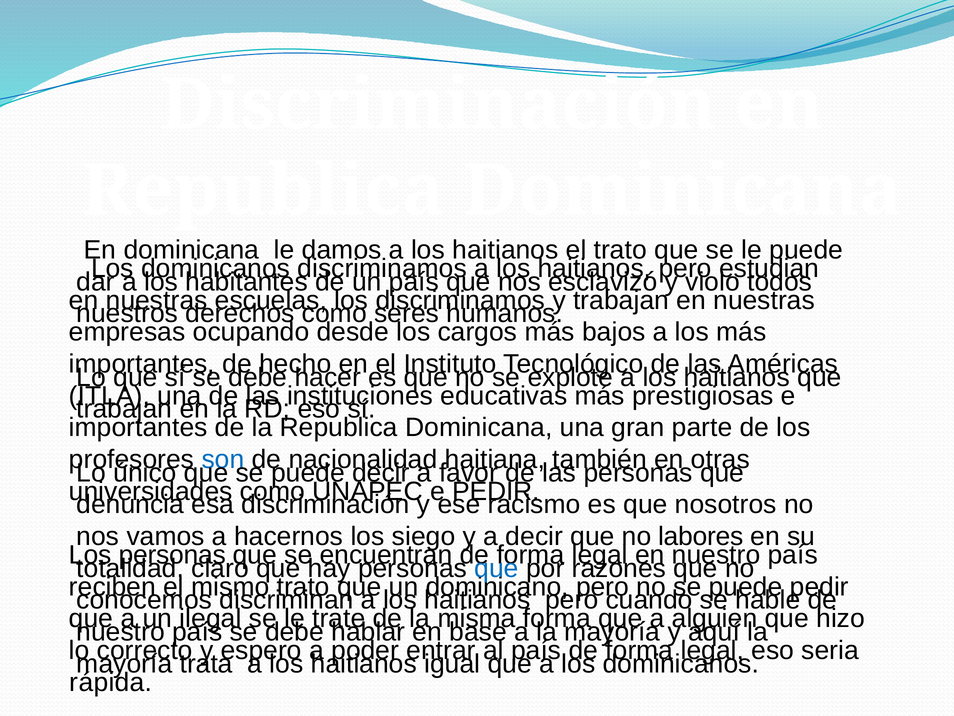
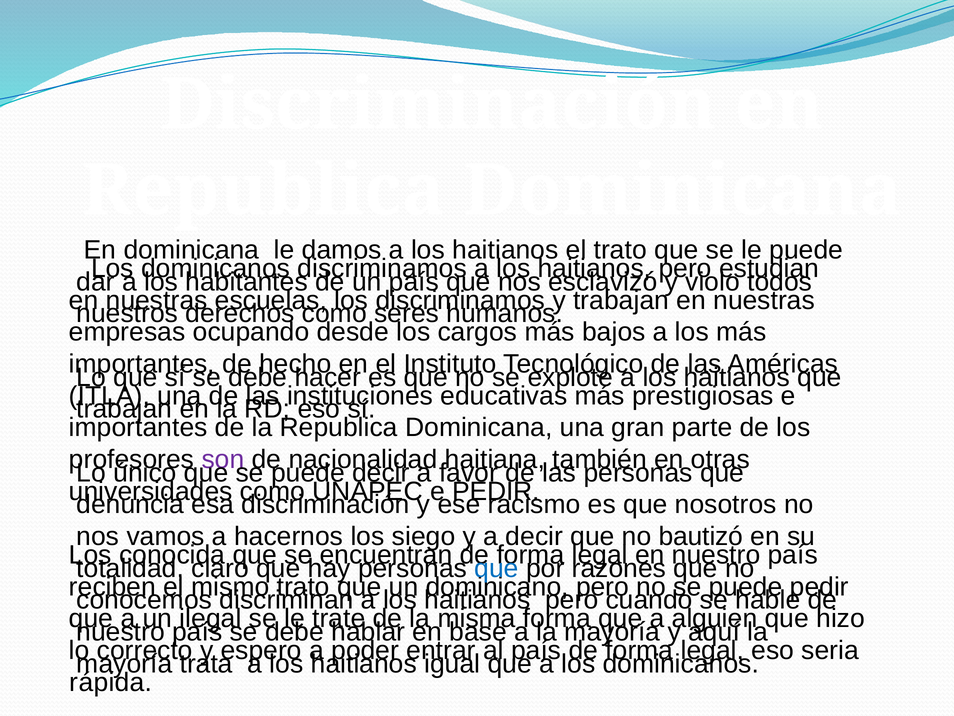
son colour: blue -> purple
labores: labores -> bautizó
personas at (172, 555): personas -> conocida
